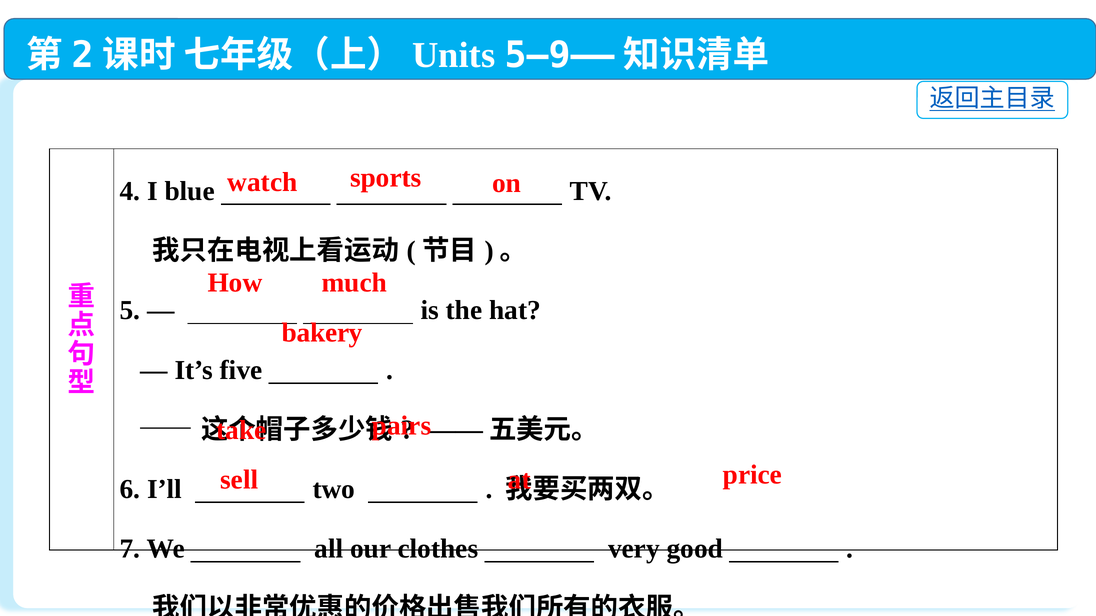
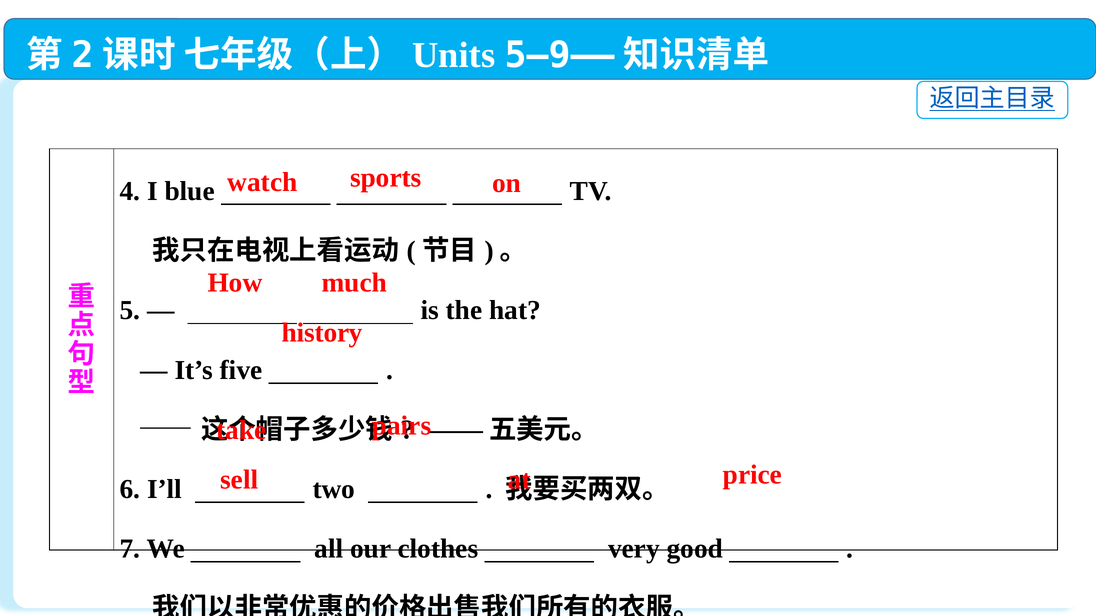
bakery: bakery -> history
